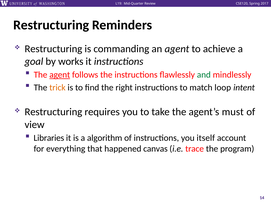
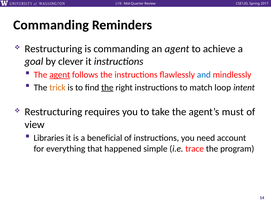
Restructuring at (51, 25): Restructuring -> Commanding
works: works -> clever
and colour: green -> blue
the at (107, 88) underline: none -> present
algorithm: algorithm -> beneficial
itself: itself -> need
canvas: canvas -> simple
